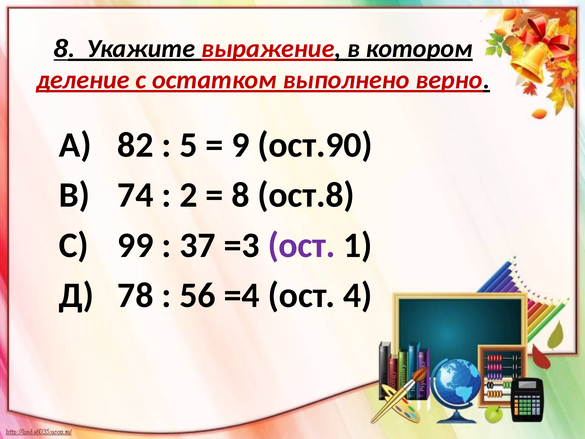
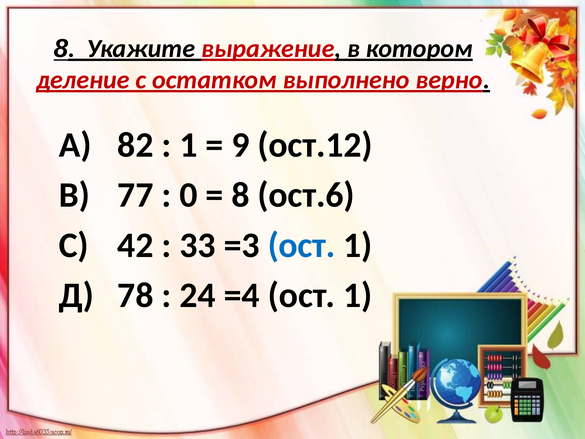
5 at (188, 145): 5 -> 1
ост.90: ост.90 -> ост.12
74: 74 -> 77
2: 2 -> 0
ост.8: ост.8 -> ост.6
99: 99 -> 42
37: 37 -> 33
ост at (302, 245) colour: purple -> blue
56: 56 -> 24
=4 ост 4: 4 -> 1
